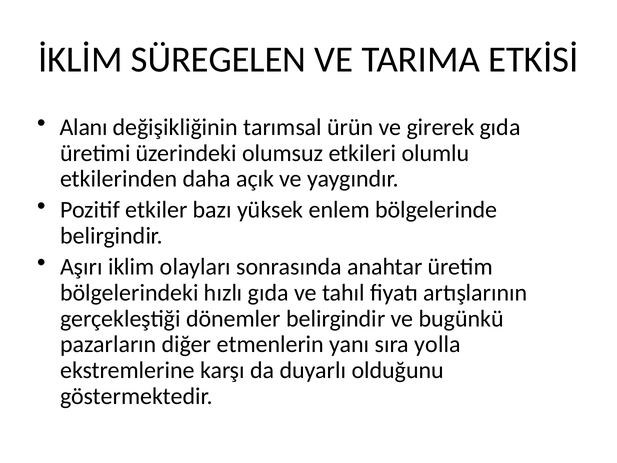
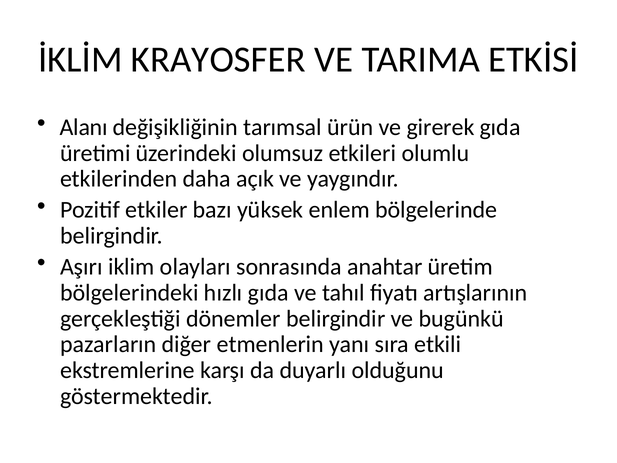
SÜREGELEN: SÜREGELEN -> KRAYOSFER
yolla: yolla -> etkili
